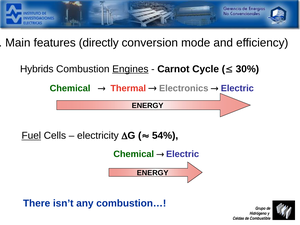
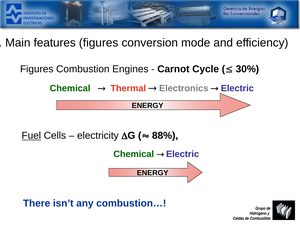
features directly: directly -> figures
Hybrids at (37, 69): Hybrids -> Figures
Engines underline: present -> none
54%: 54% -> 88%
